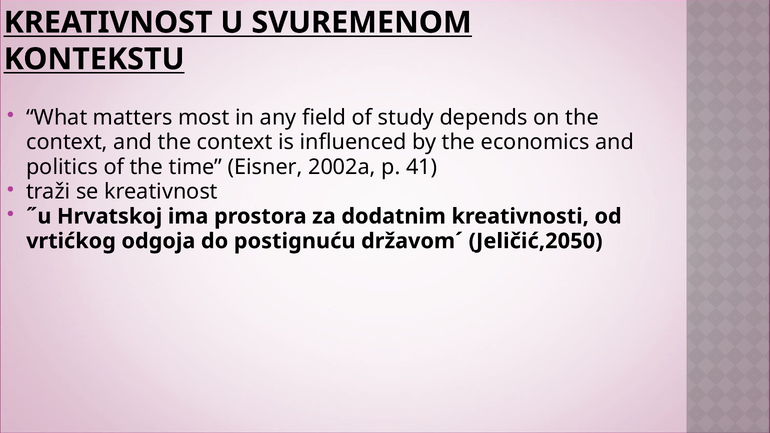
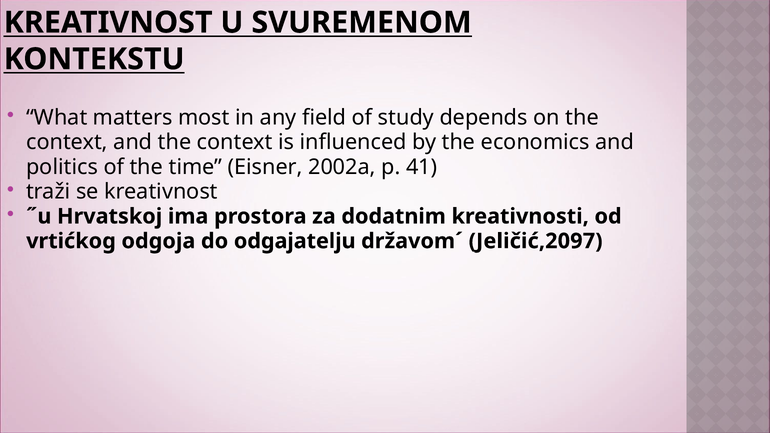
postignuću: postignuću -> odgajatelju
Jeličić,2050: Jeličić,2050 -> Jeličić,2097
